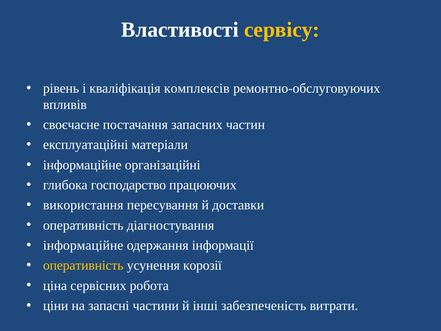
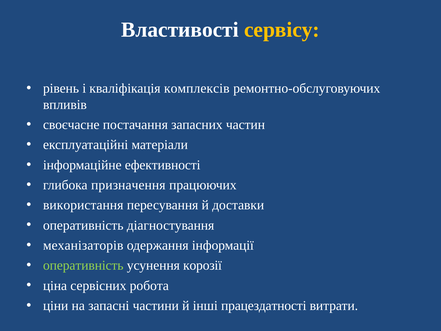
організаційні: організаційні -> ефективності
господарство: господарство -> призначення
інформаційне at (83, 245): інформаційне -> механізаторів
оперативність at (83, 265) colour: yellow -> light green
забезпеченість: забезпеченість -> працездатності
